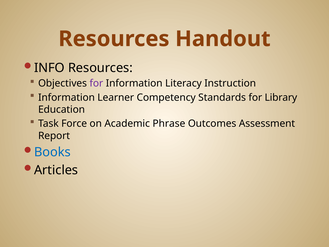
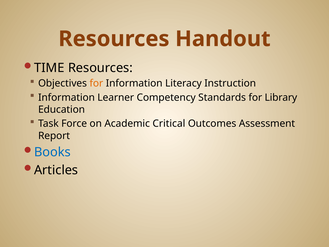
INFO: INFO -> TIME
for at (96, 83) colour: purple -> orange
Phrase: Phrase -> Critical
